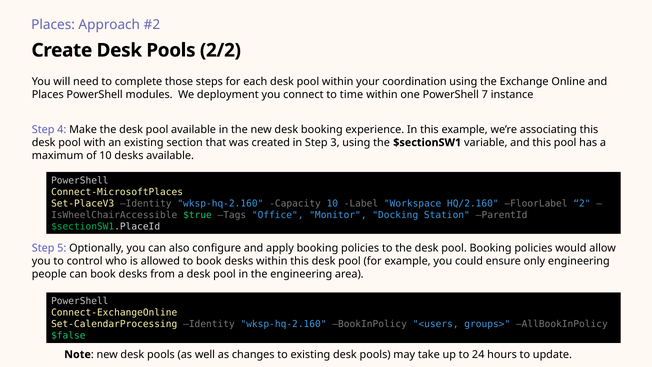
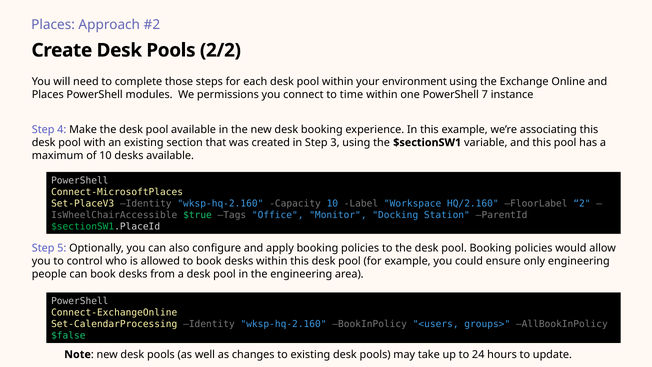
coordination: coordination -> environment
deployment: deployment -> permissions
